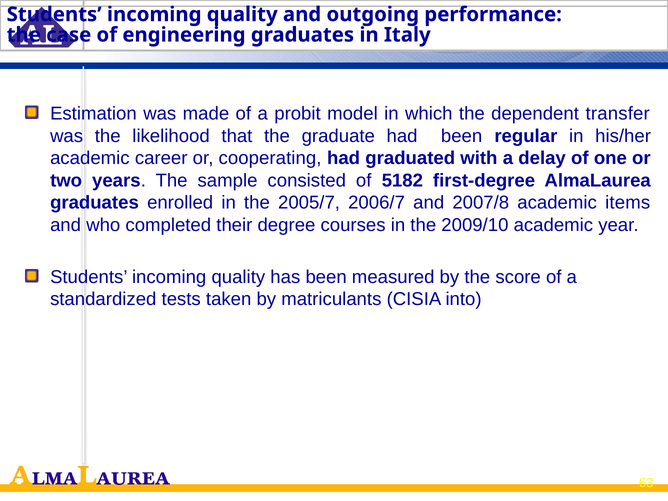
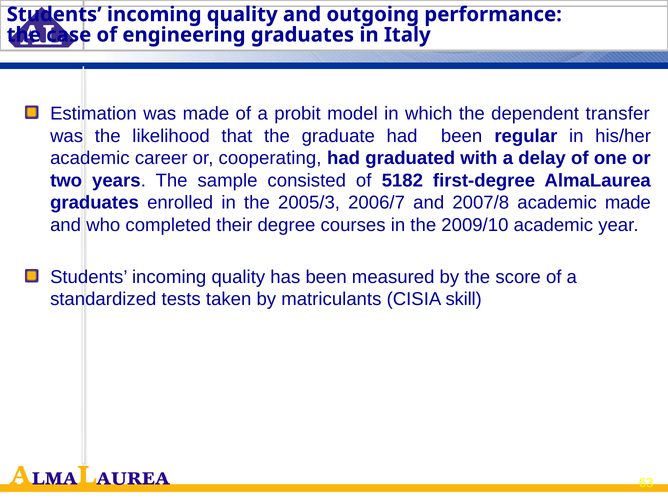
2005/7: 2005/7 -> 2005/3
academic items: items -> made
into: into -> skill
